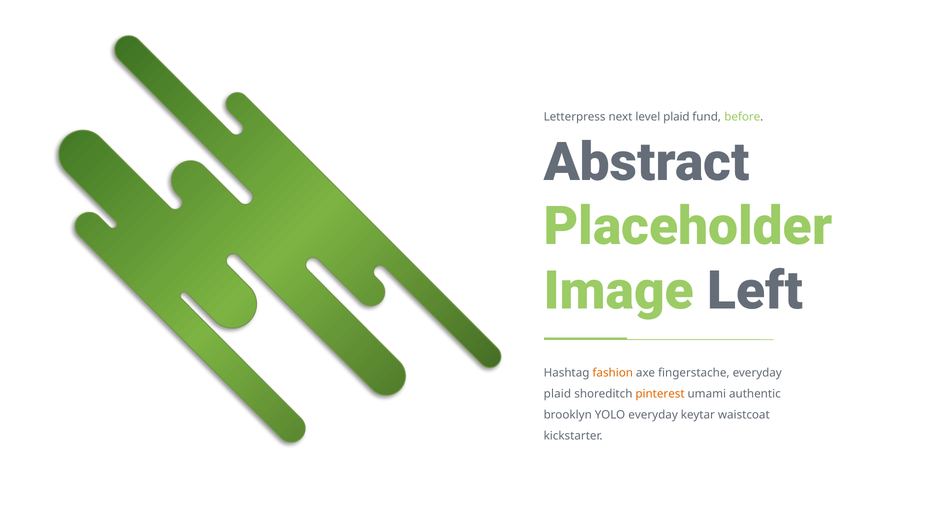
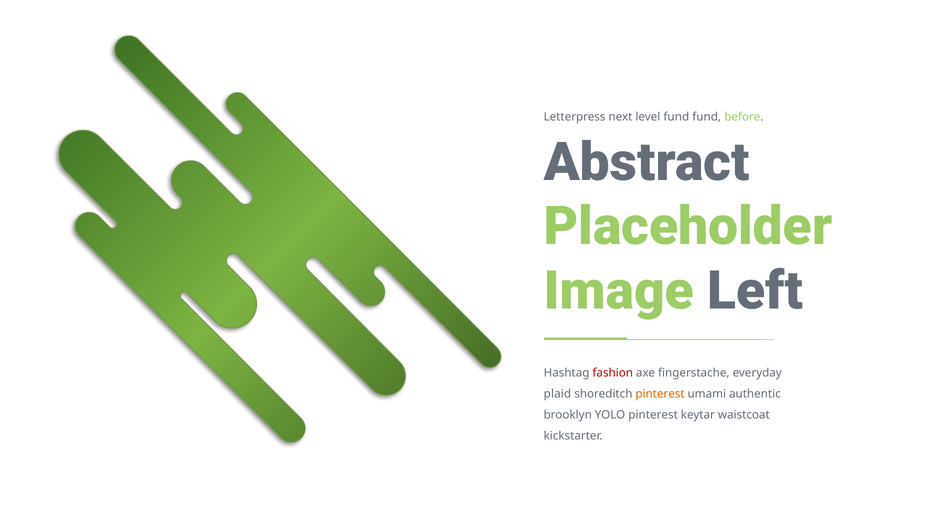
level plaid: plaid -> fund
fashion colour: orange -> red
YOLO everyday: everyday -> pinterest
